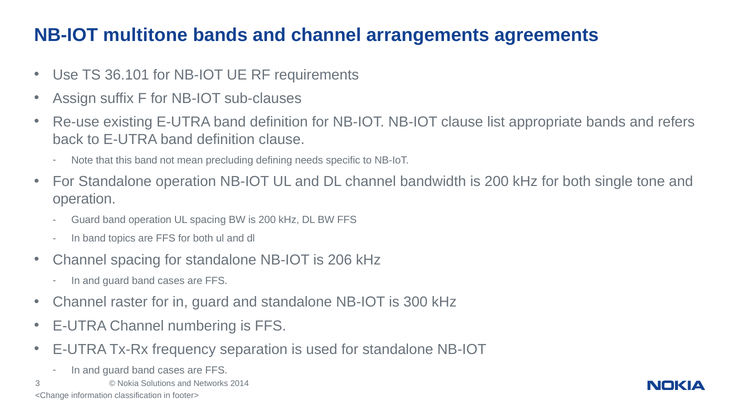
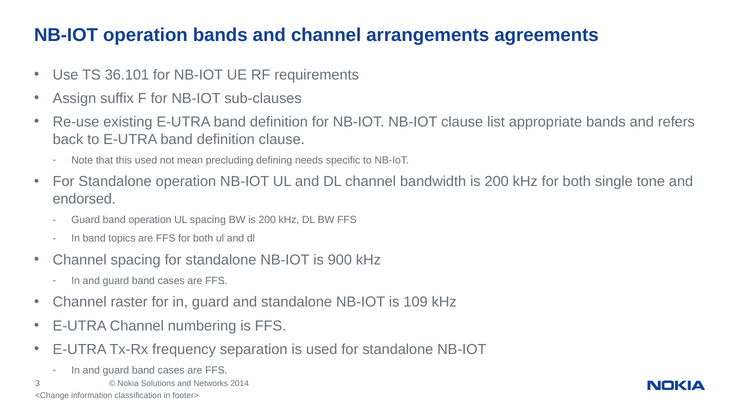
NB-IOT multitone: multitone -> operation
this band: band -> used
operation at (84, 199): operation -> endorsed
206: 206 -> 900
300: 300 -> 109
